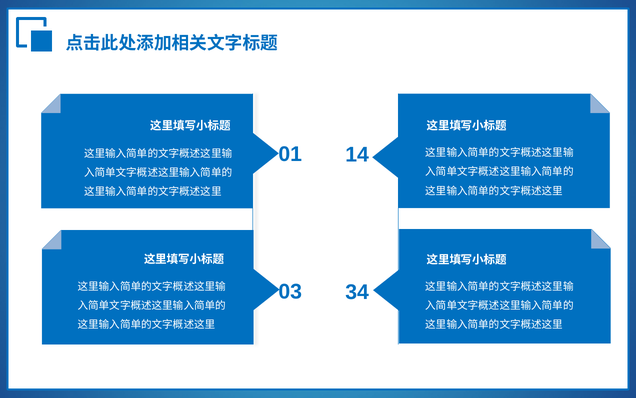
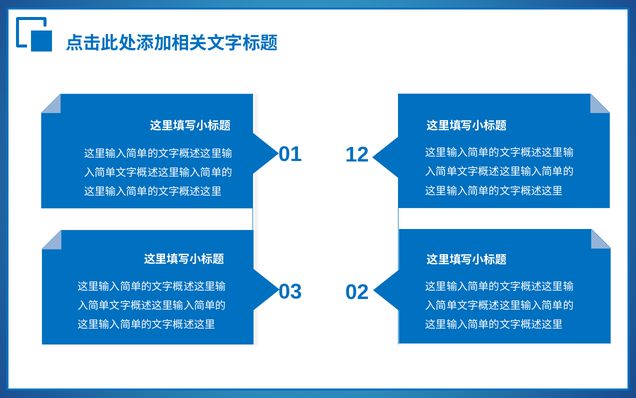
14: 14 -> 12
34: 34 -> 02
